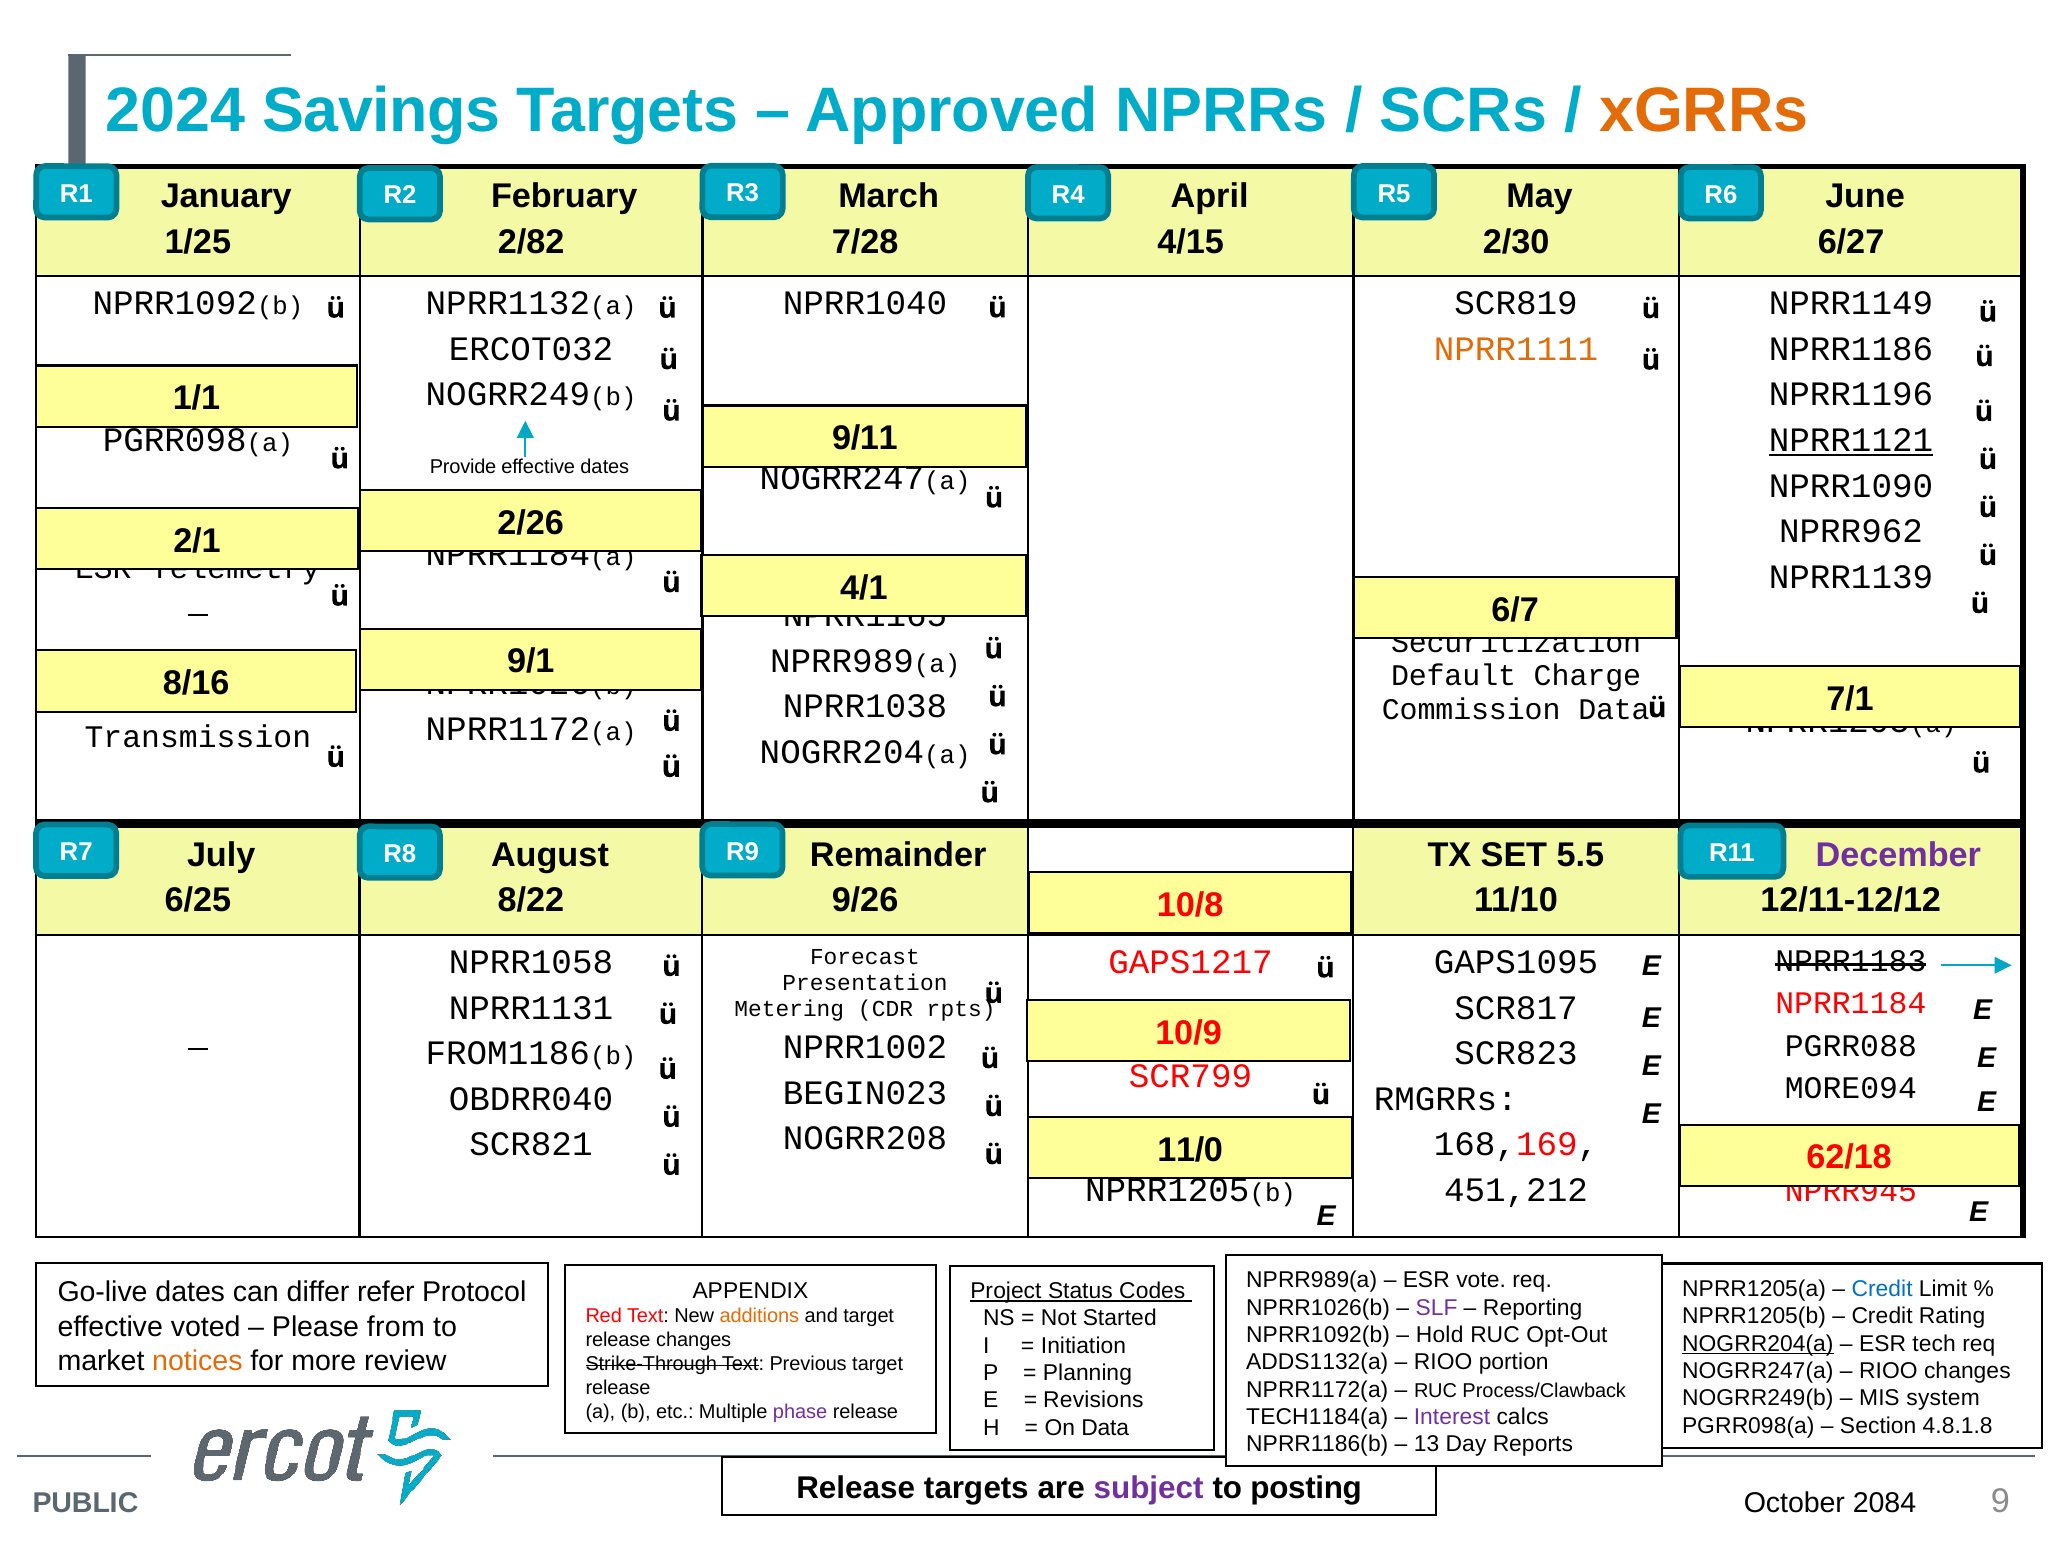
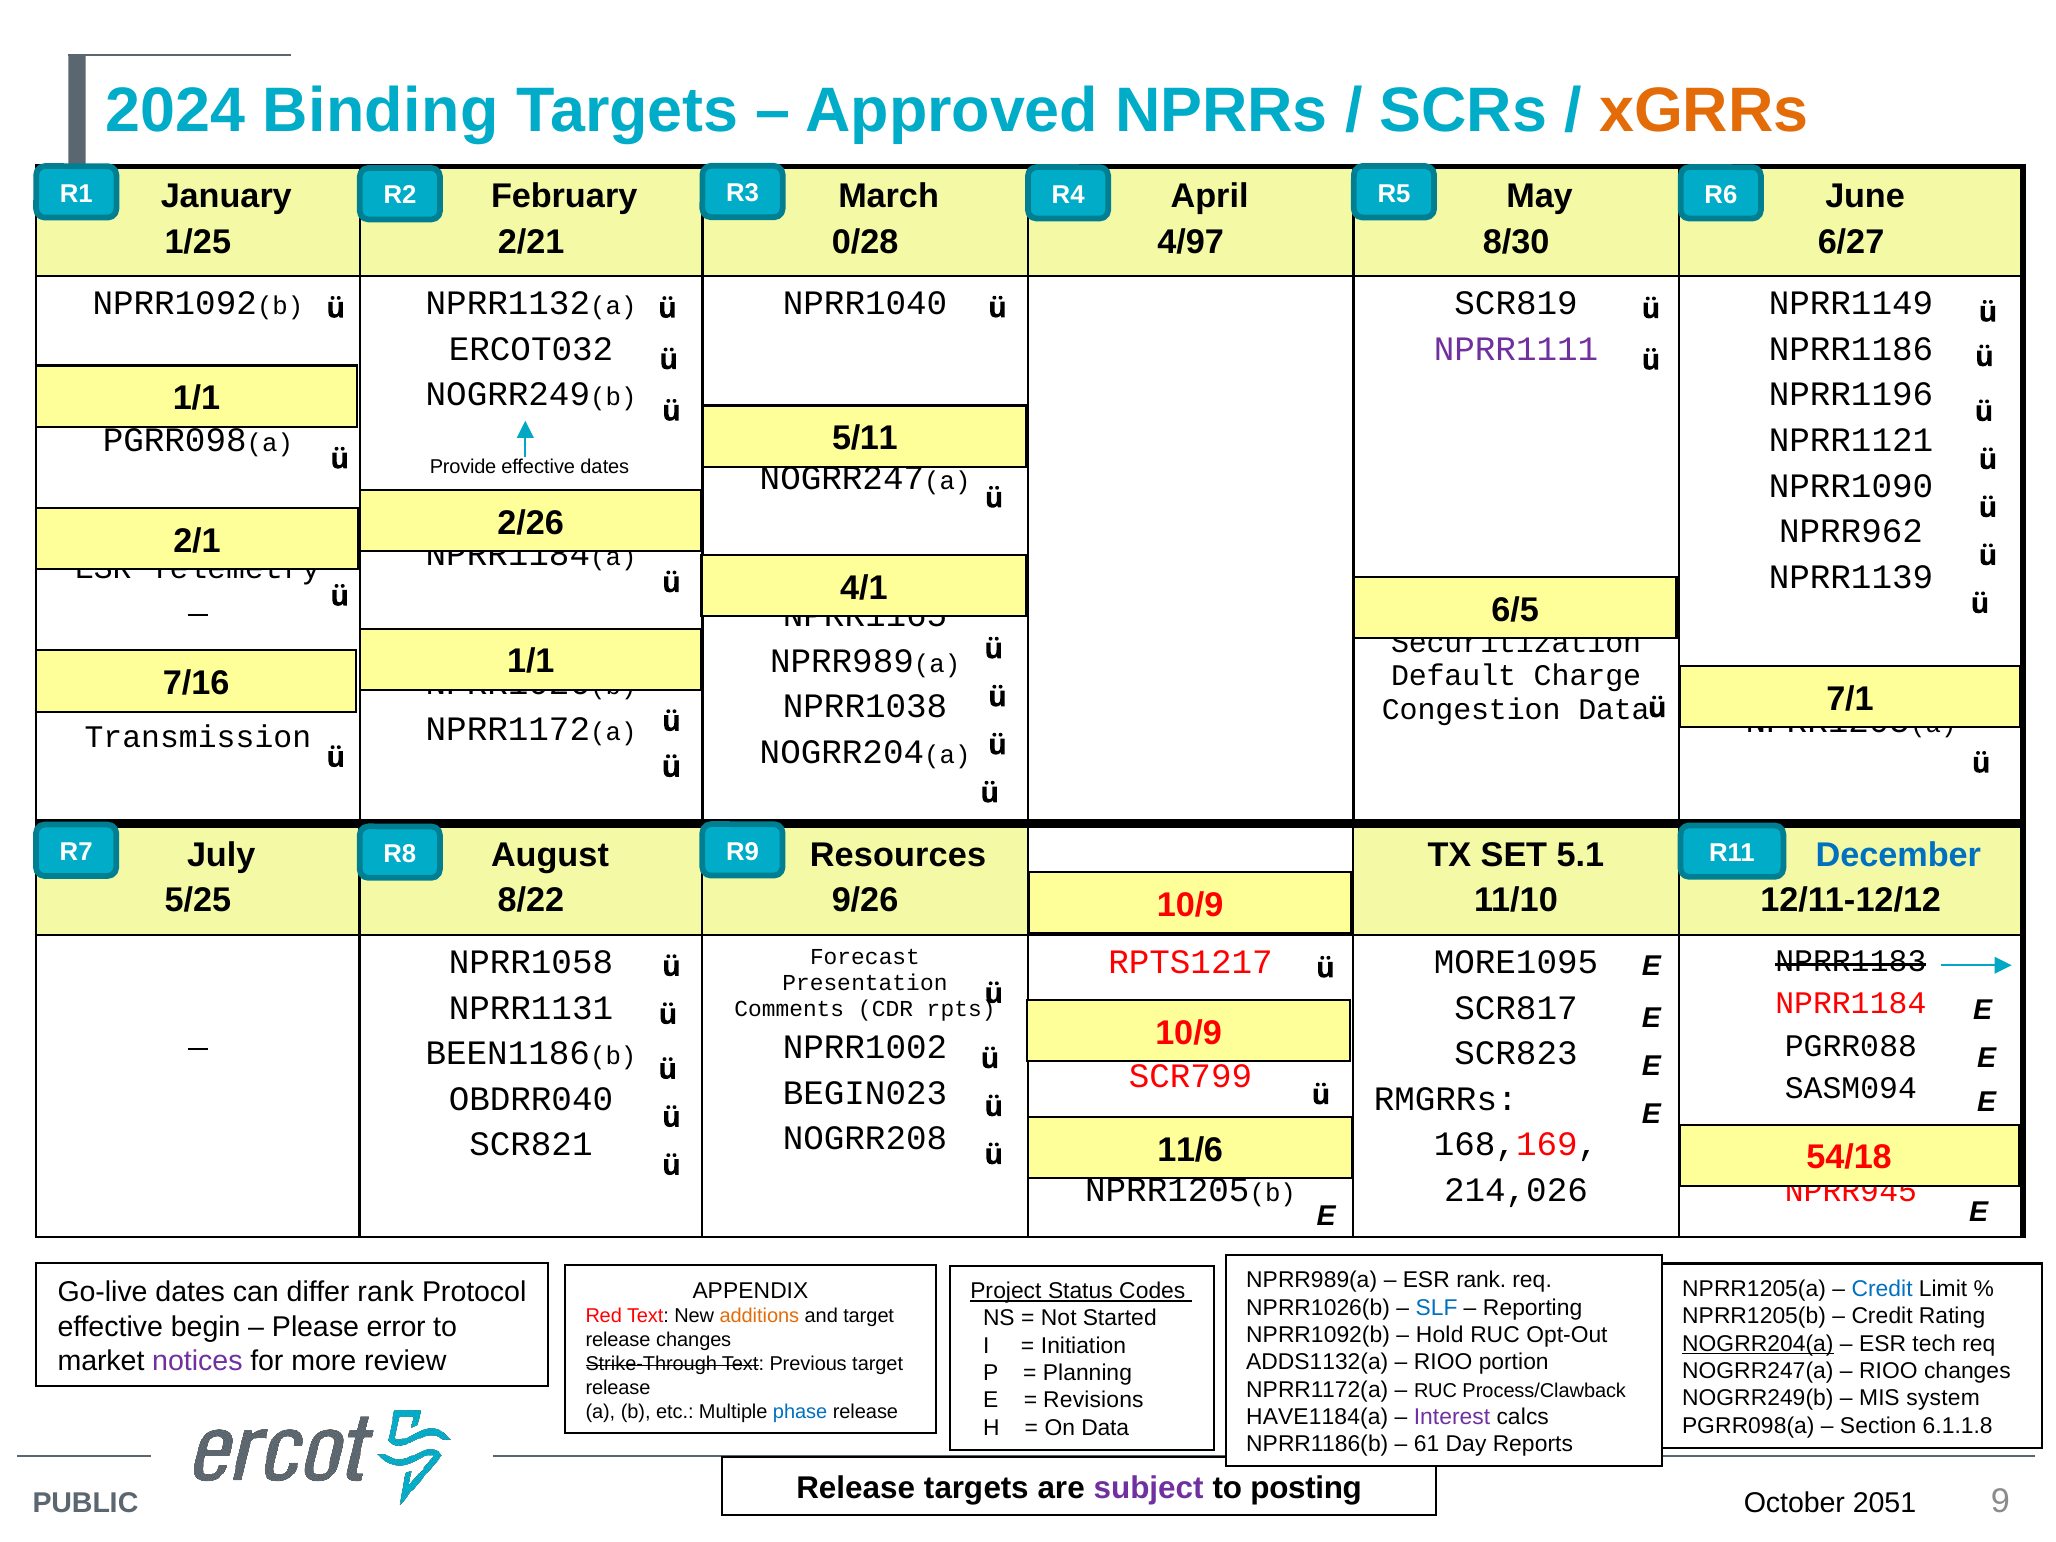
Savings: Savings -> Binding
2/82: 2/82 -> 2/21
7/28: 7/28 -> 0/28
4/15: 4/15 -> 4/97
2/30: 2/30 -> 8/30
NPRR1111 colour: orange -> purple
9/11: 9/11 -> 5/11
NPRR1121 underline: present -> none
6/7: 6/7 -> 6/5
9/1 at (531, 662): 9/1 -> 1/1
8/16: 8/16 -> 7/16
Commission: Commission -> Congestion
Remainder: Remainder -> Resources
5.5: 5.5 -> 5.1
December colour: purple -> blue
6/25: 6/25 -> 5/25
10/8 at (1190, 905): 10/8 -> 10/9
GAPS1217: GAPS1217 -> RPTS1217
GAPS1095: GAPS1095 -> MORE1095
Metering: Metering -> Comments
FROM1186: FROM1186 -> BEEN1186
MORE094: MORE094 -> SASM094
11/0: 11/0 -> 11/6
62/18: 62/18 -> 54/18
451,212: 451,212 -> 214,026
ESR vote: vote -> rank
differ refer: refer -> rank
SLF colour: purple -> blue
voted: voted -> begin
from: from -> error
notices colour: orange -> purple
phase colour: purple -> blue
TECH1184(a: TECH1184(a -> HAVE1184(a
4.8.1.8: 4.8.1.8 -> 6.1.1.8
13: 13 -> 61
2084: 2084 -> 2051
